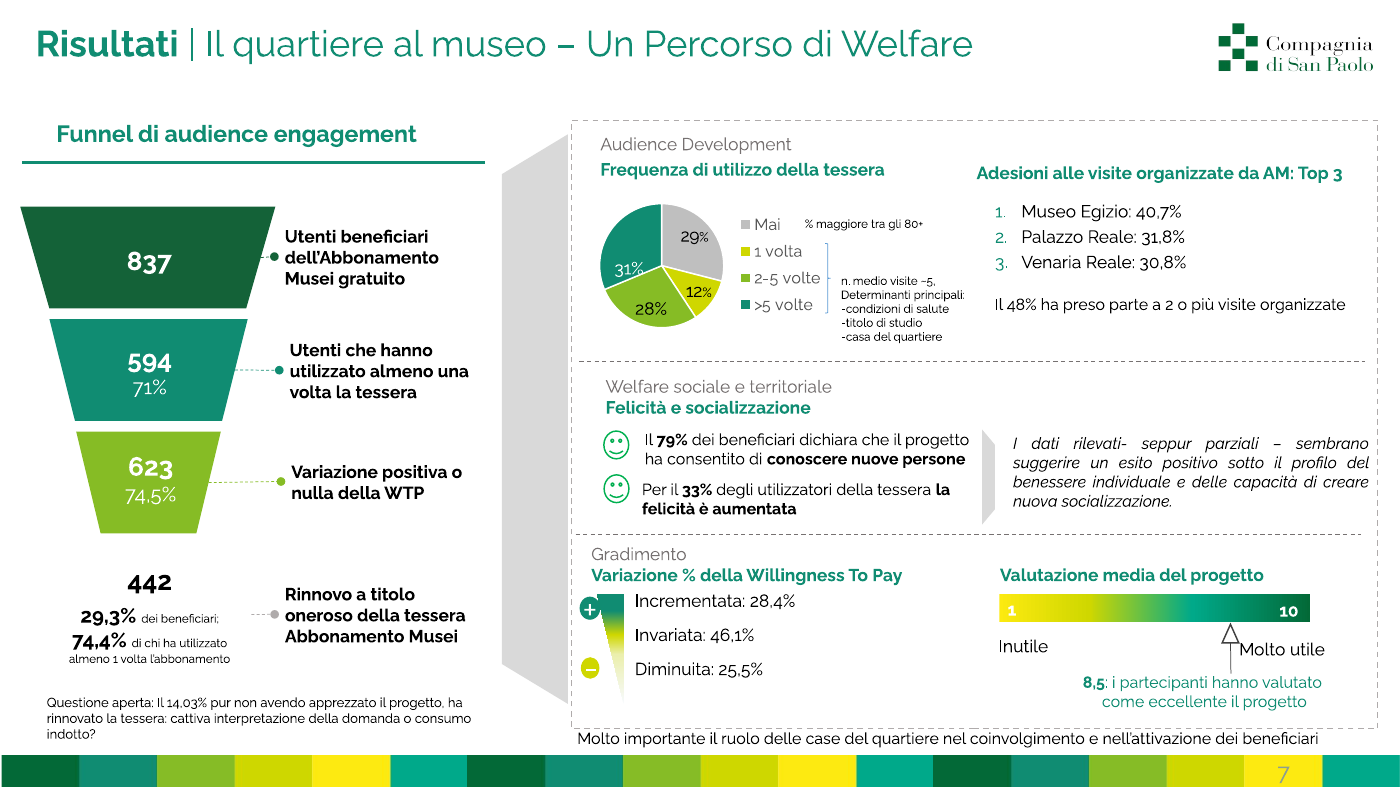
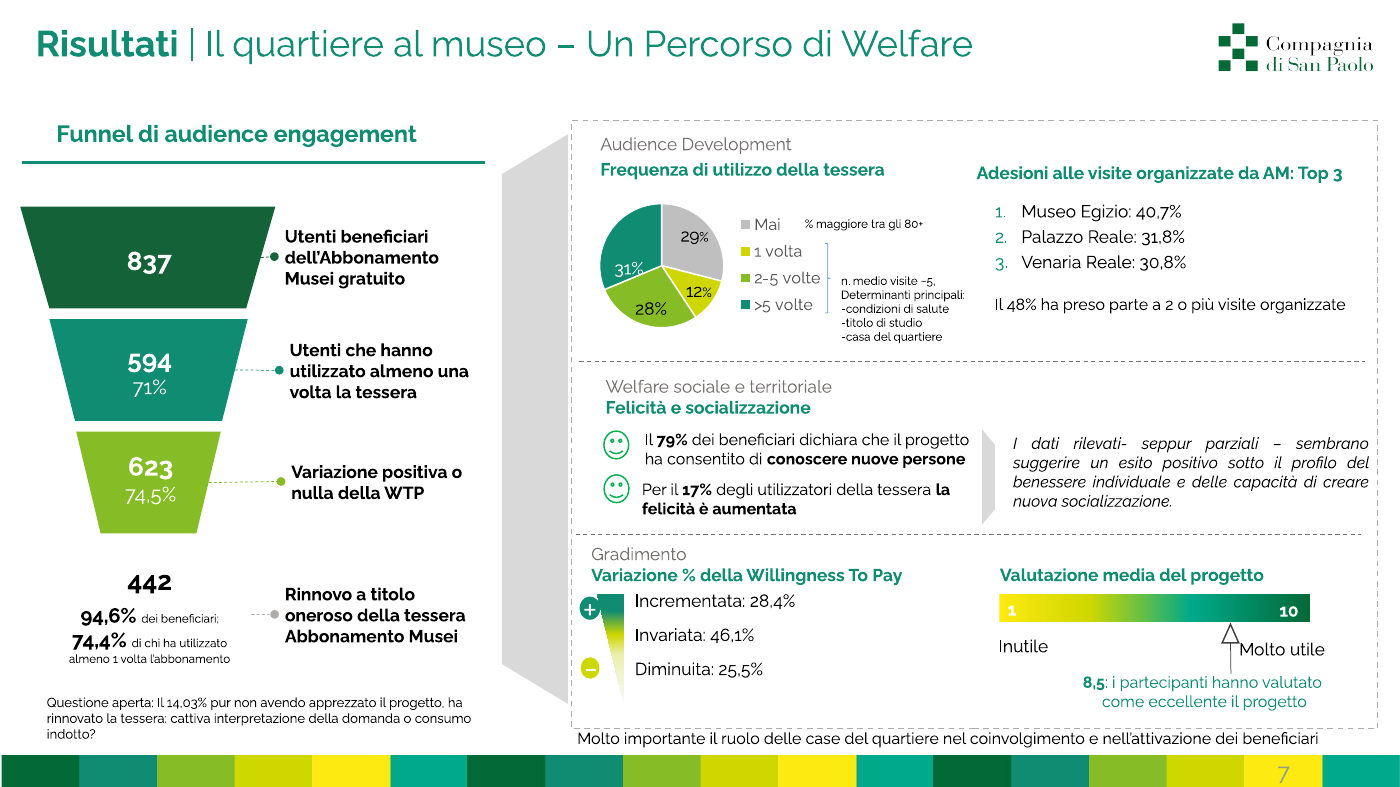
33%: 33% -> 17%
29,3%: 29,3% -> 94,6%
